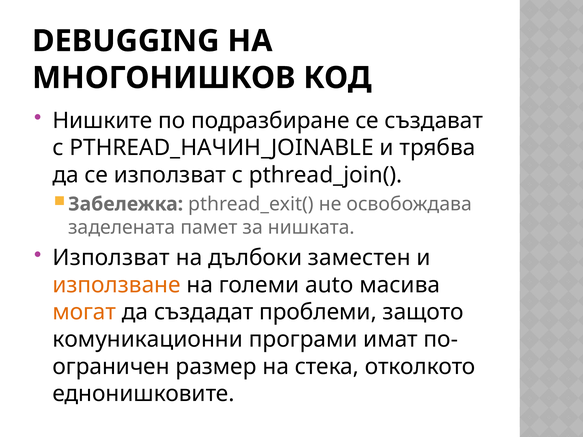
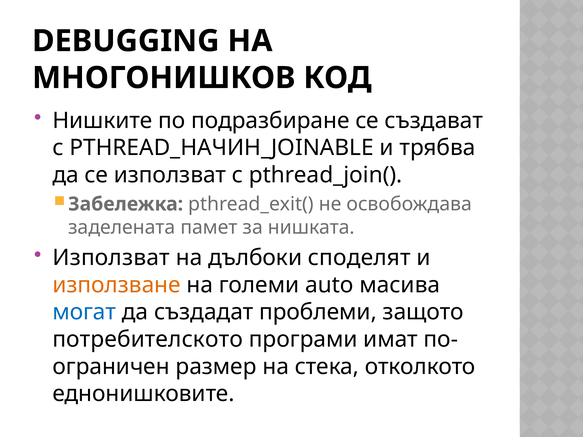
заместен: заместен -> споделят
могат colour: orange -> blue
комуникационни: комуникационни -> потребителското
